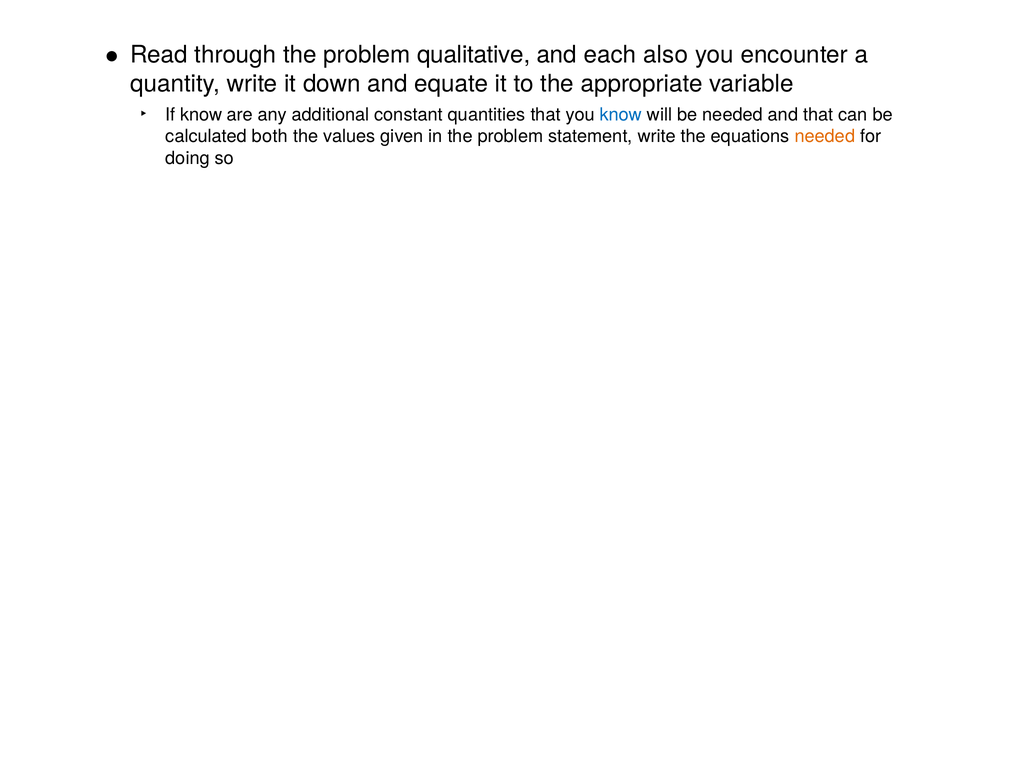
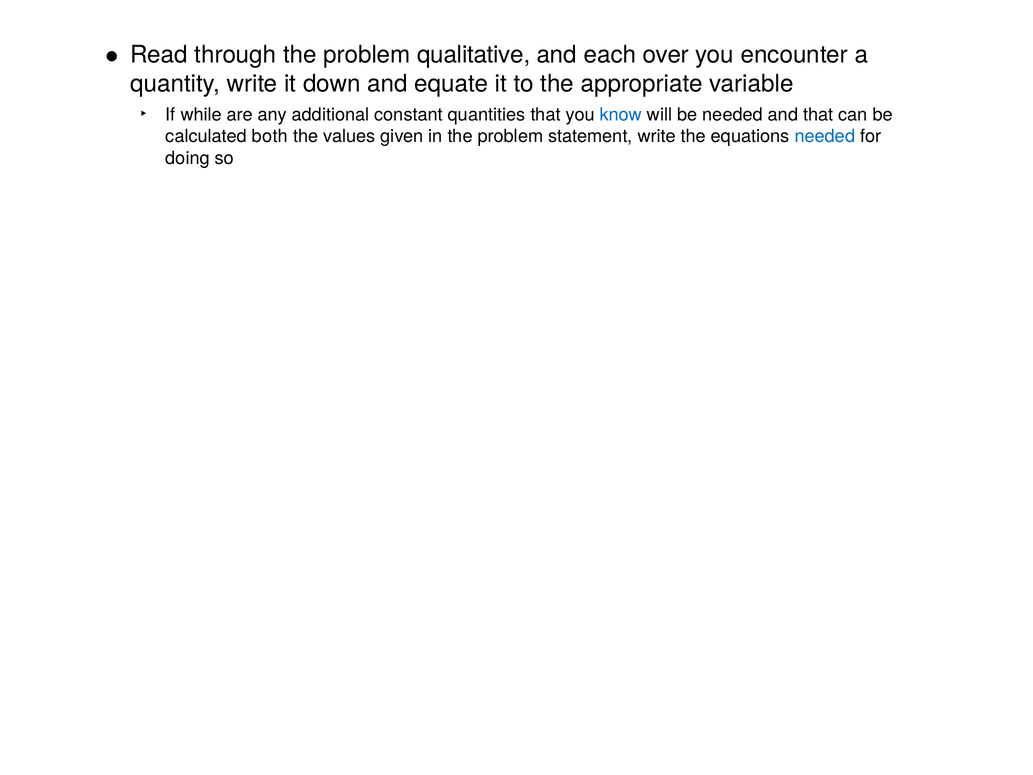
also: also -> over
If know: know -> while
needed at (825, 136) colour: orange -> blue
